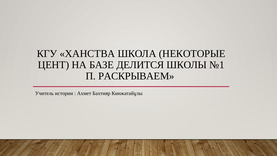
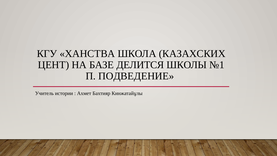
НЕКОТОРЫЕ: НЕКОТОРЫЕ -> КАЗАХСКИХ
РАСКРЫВАЕМ: РАСКРЫВАЕМ -> ПОДВЕДЕНИЕ
